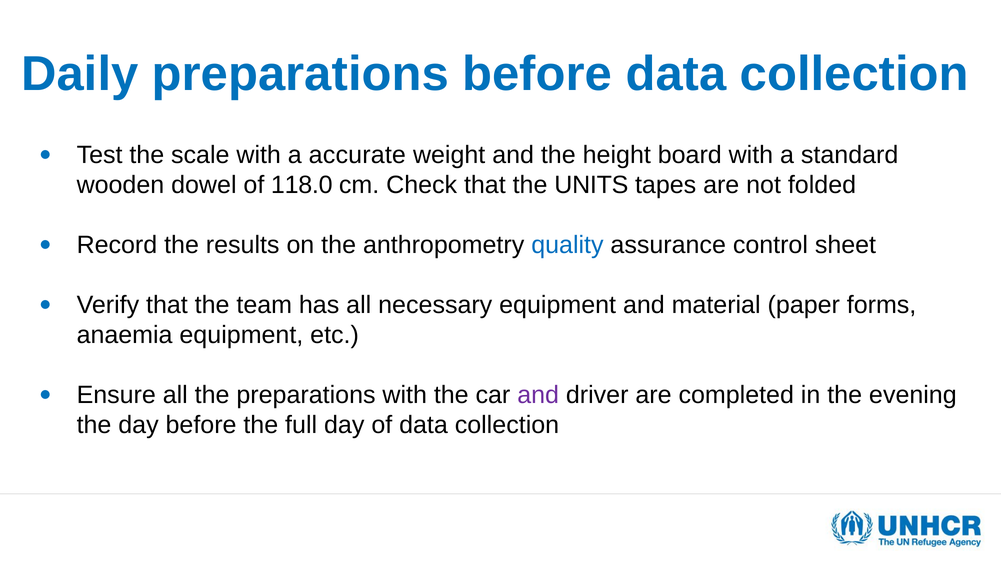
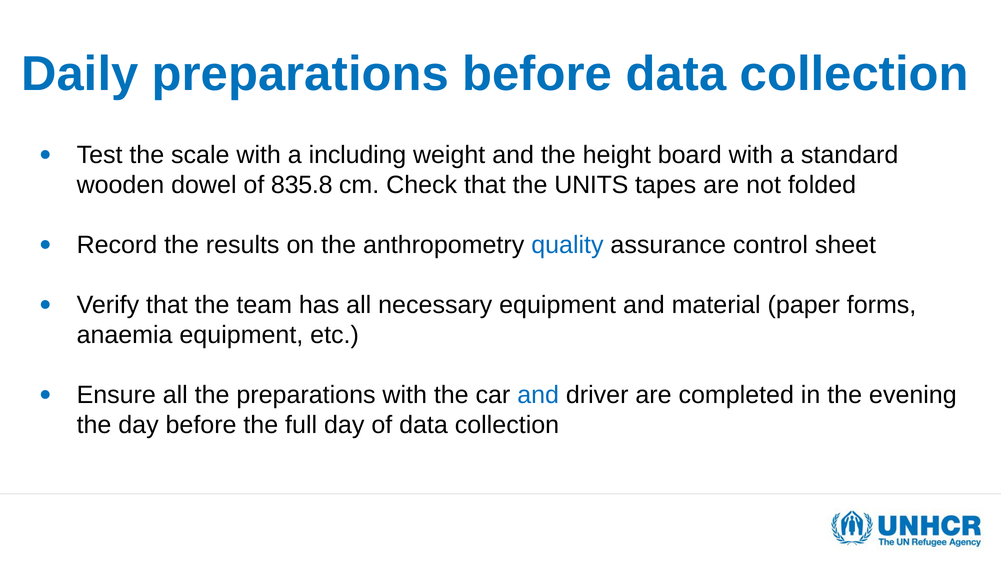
accurate: accurate -> including
118.0: 118.0 -> 835.8
and at (538, 395) colour: purple -> blue
